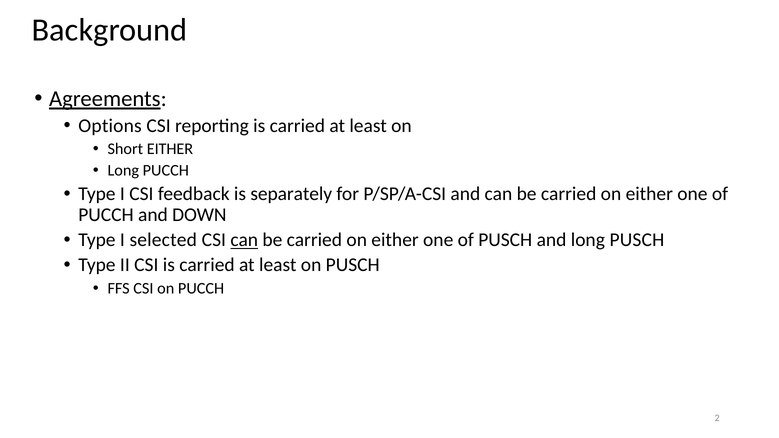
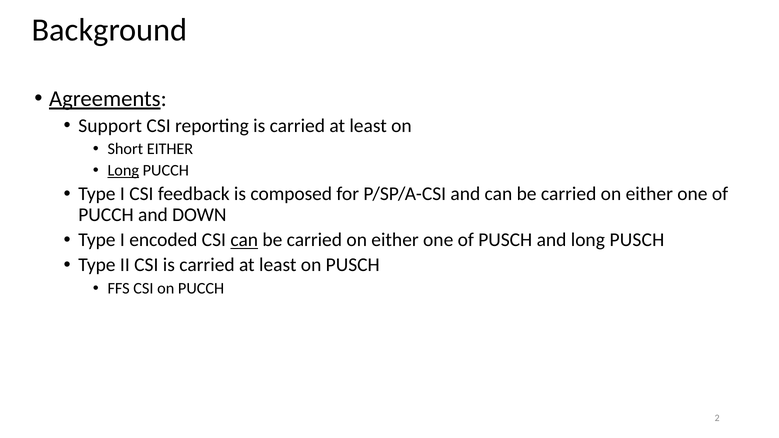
Options: Options -> Support
Long at (123, 171) underline: none -> present
separately: separately -> composed
selected: selected -> encoded
